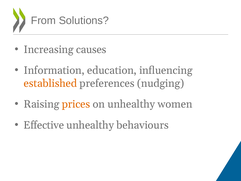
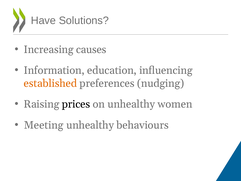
From: From -> Have
prices colour: orange -> black
Effective: Effective -> Meeting
